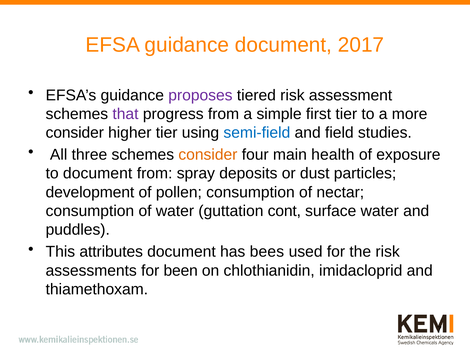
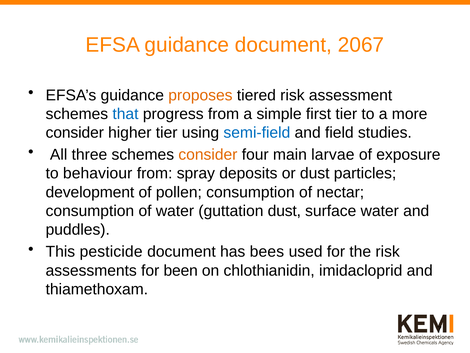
2017: 2017 -> 2067
proposes colour: purple -> orange
that colour: purple -> blue
health: health -> larvae
to document: document -> behaviour
guttation cont: cont -> dust
attributes: attributes -> pesticide
